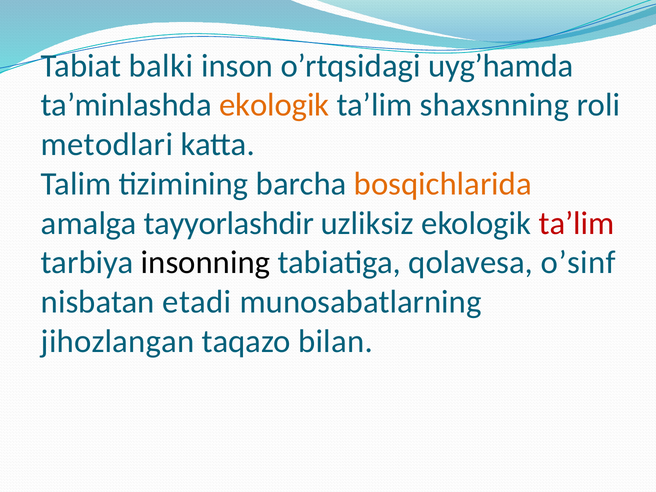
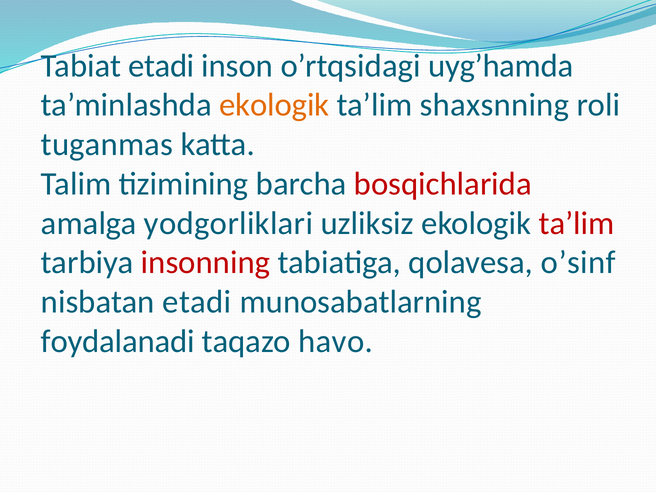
Tabiat balki: balki -> etadi
metodlari: metodlari -> tuganmas
bosqichlarida colour: orange -> red
tayyorlashdir: tayyorlashdir -> yodgorliklari
insonning colour: black -> red
jihozlangan: jihozlangan -> foydalanadi
bilan: bilan -> havo
